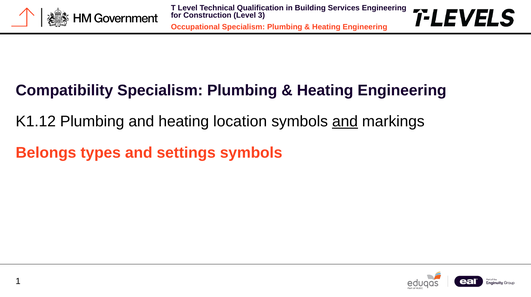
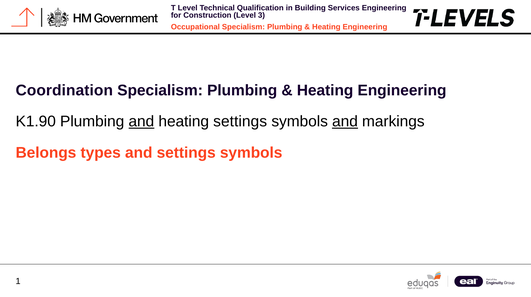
Compatibility: Compatibility -> Coordination
K1.12: K1.12 -> K1.90
and at (141, 121) underline: none -> present
heating location: location -> settings
